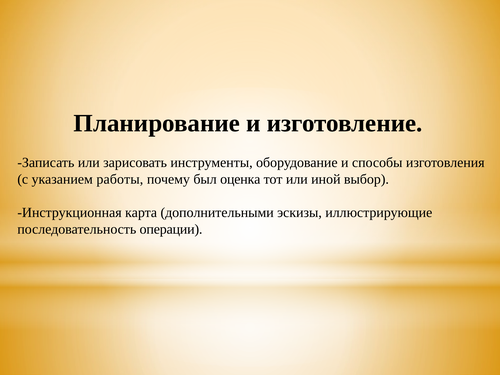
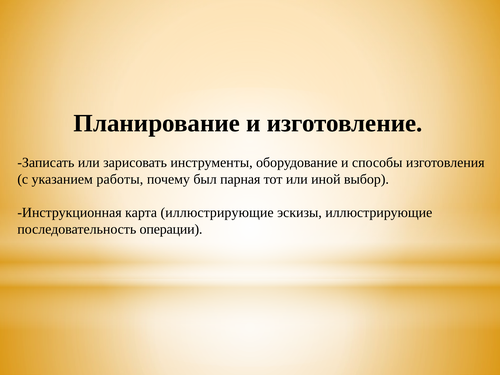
оценка: оценка -> парная
карта дополнительными: дополнительными -> иллюстрирующие
